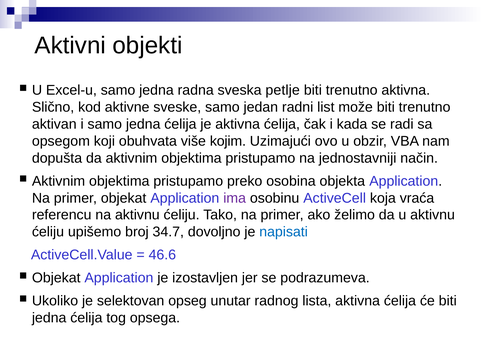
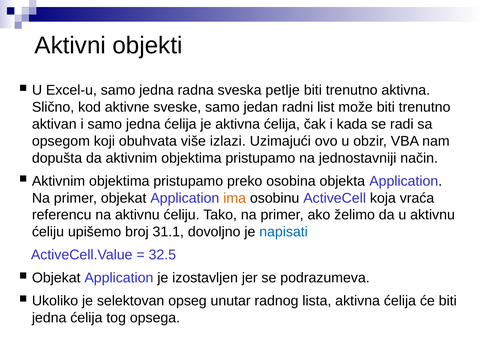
kojim: kojim -> izlazi
ima colour: purple -> orange
34.7: 34.7 -> 31.1
46.6: 46.6 -> 32.5
